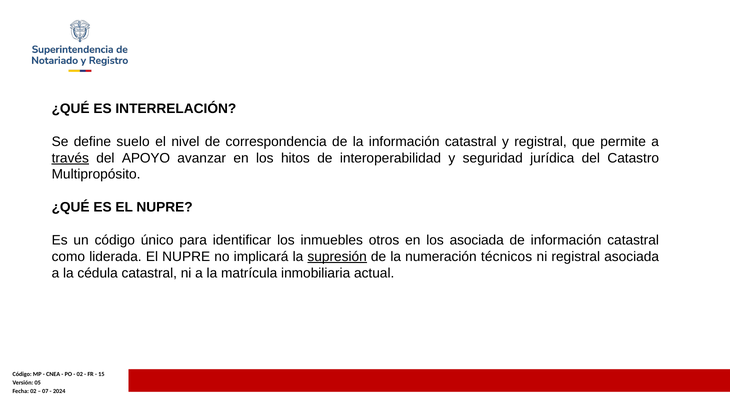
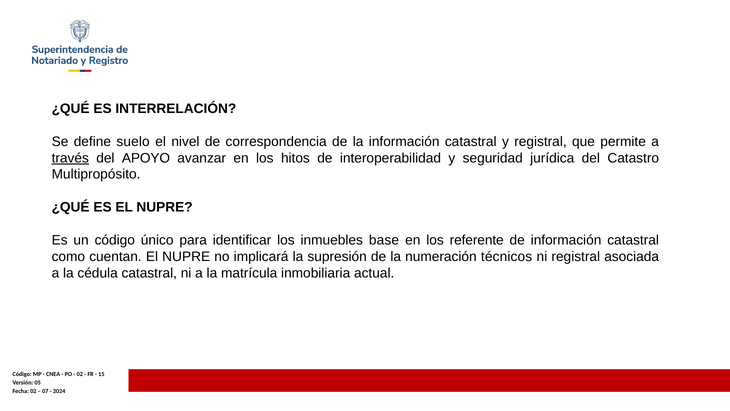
otros: otros -> base
los asociada: asociada -> referente
liderada: liderada -> cuentan
supresión underline: present -> none
